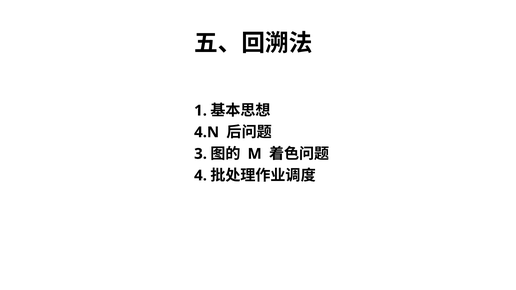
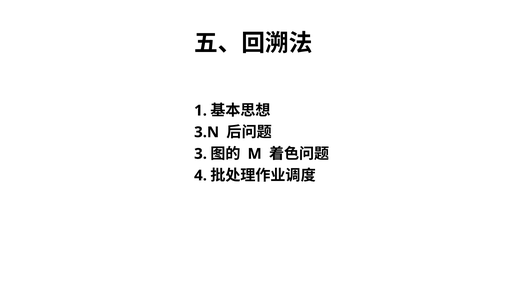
4.N: 4.N -> 3.N
